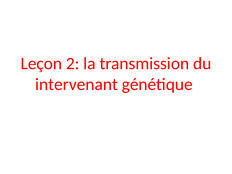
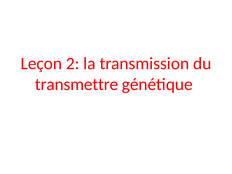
intervenant: intervenant -> transmettre
